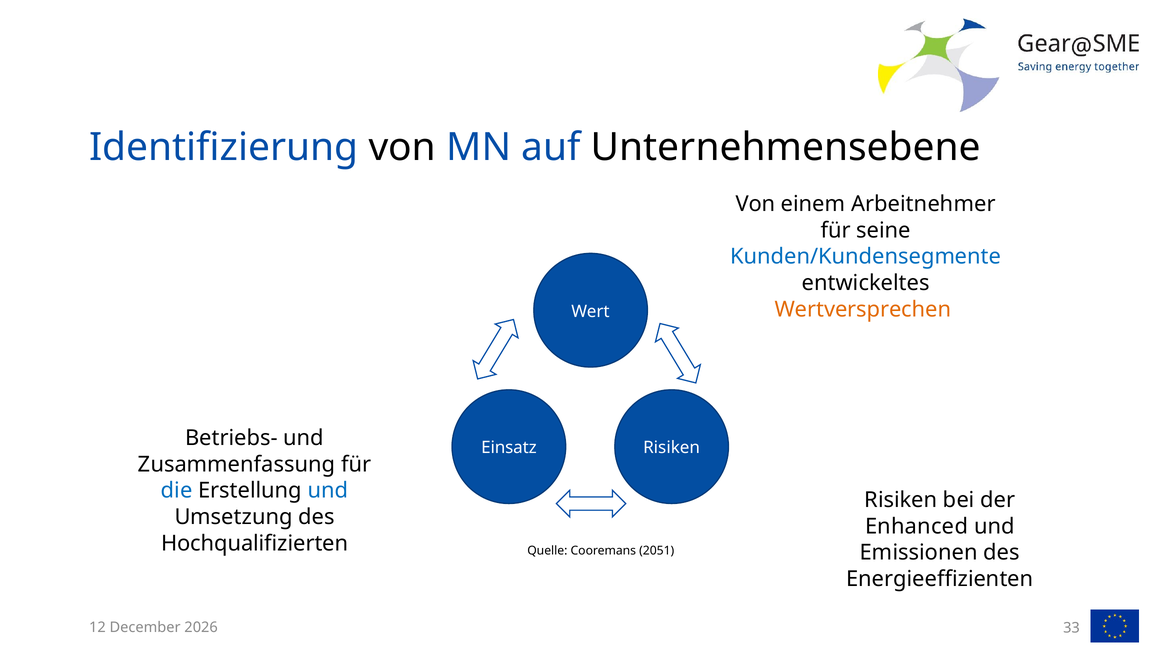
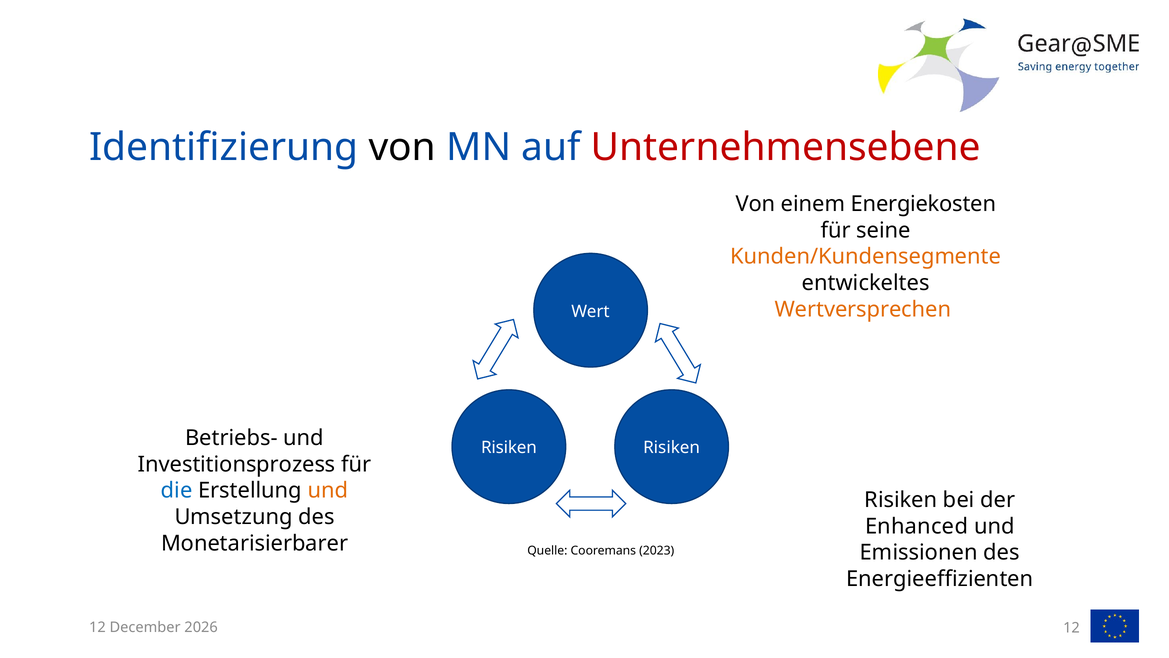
Unternehmensebene colour: black -> red
Arbeitnehmer: Arbeitnehmer -> Energiekosten
Kunden/Kundensegmente colour: blue -> orange
Einsatz at (509, 448): Einsatz -> Risiken
Zusammenfassung: Zusammenfassung -> Investitionsprozess
und at (328, 490) colour: blue -> orange
Hochqualifizierten: Hochqualifizierten -> Monetarisierbarer
2051: 2051 -> 2023
33 at (1072, 628): 33 -> 12
